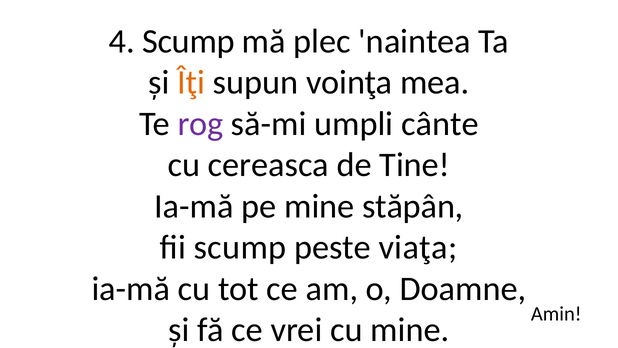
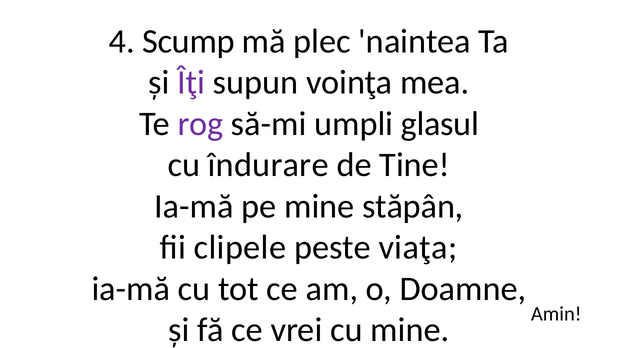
Îţi colour: orange -> purple
cânte: cânte -> glasul
cereasca: cereasca -> îndurare
fii scump: scump -> clipele
